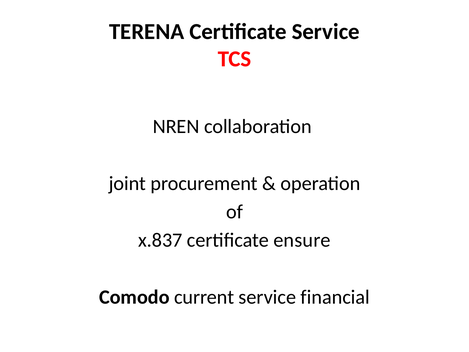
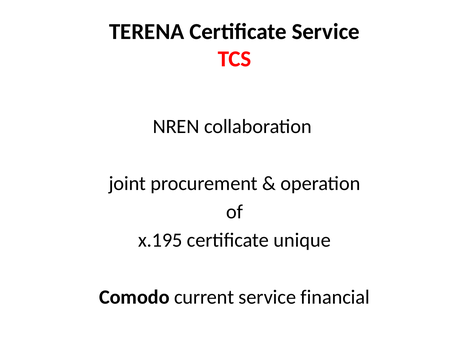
x.837: x.837 -> x.195
ensure: ensure -> unique
